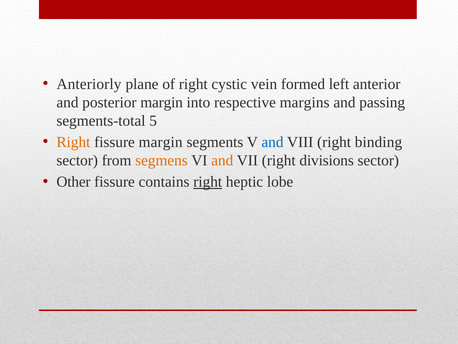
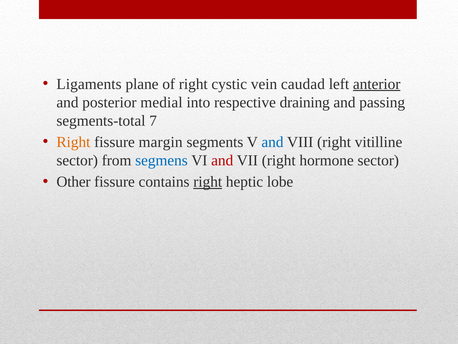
Anteriorly: Anteriorly -> Ligaments
formed: formed -> caudad
anterior underline: none -> present
posterior margin: margin -> medial
margins: margins -> draining
5: 5 -> 7
binding: binding -> vitilline
segmens colour: orange -> blue
and at (222, 160) colour: orange -> red
divisions: divisions -> hormone
